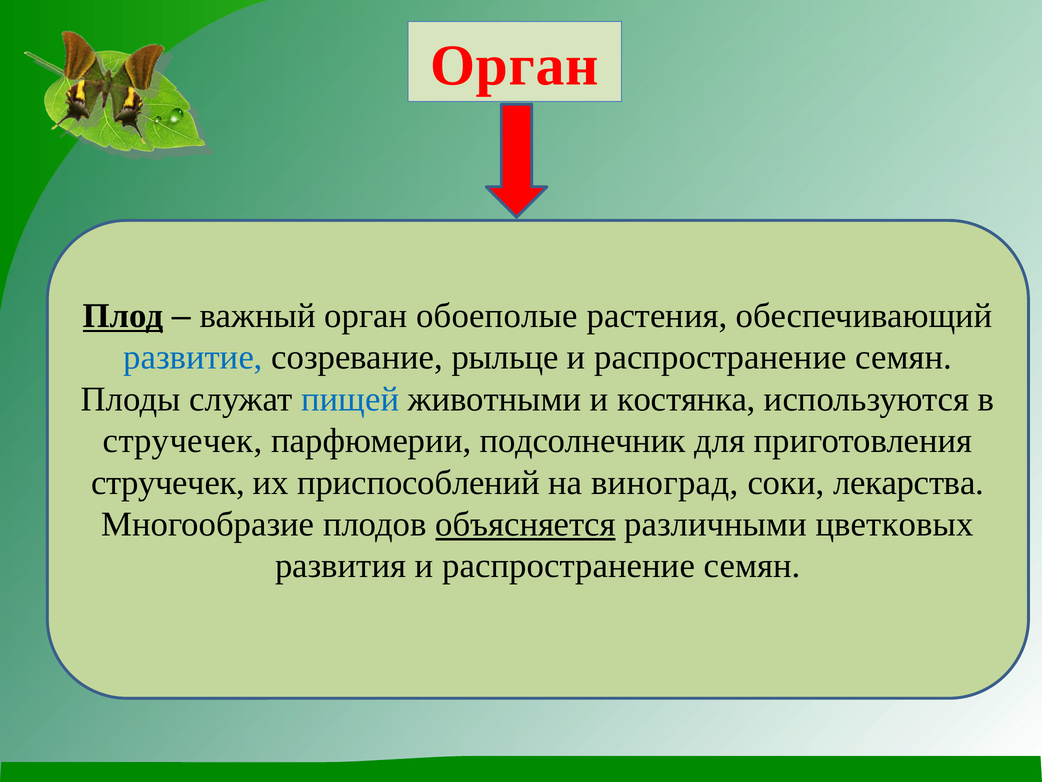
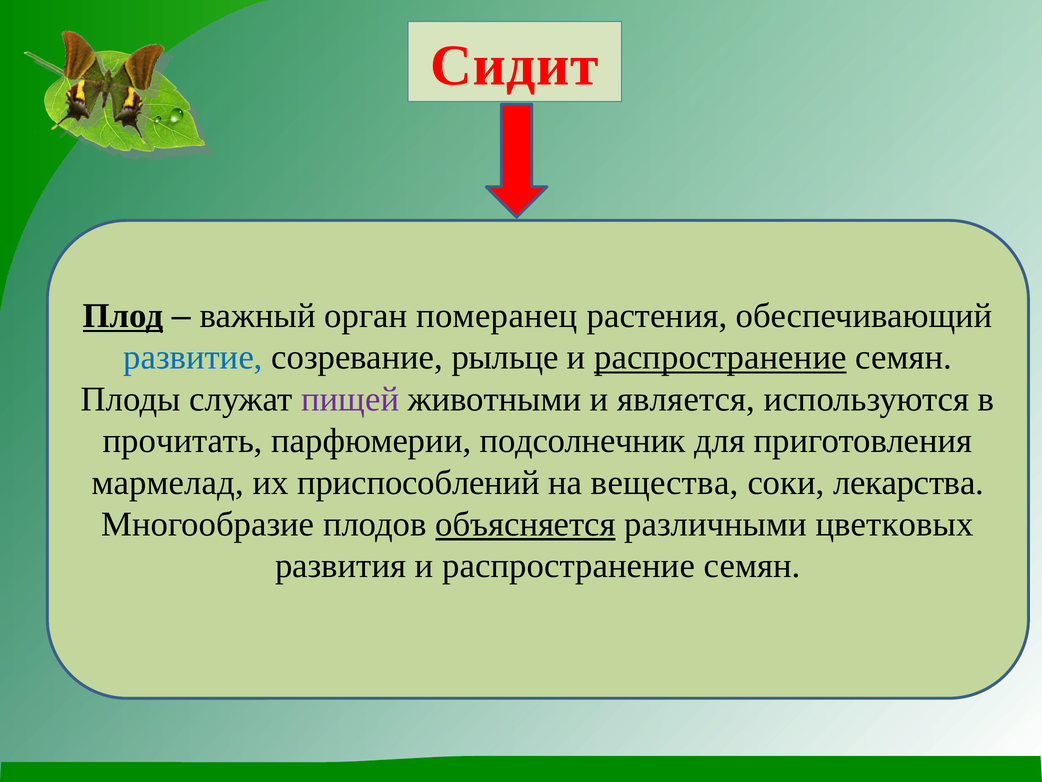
Орган at (514, 65): Орган -> Сидит
обоеполые: обоеполые -> померанец
распространение at (720, 357) underline: none -> present
пищей colour: blue -> purple
костянка: костянка -> является
стручечек at (183, 441): стручечек -> прочитать
стручечек at (168, 482): стручечек -> мармелад
виноград: виноград -> вещества
